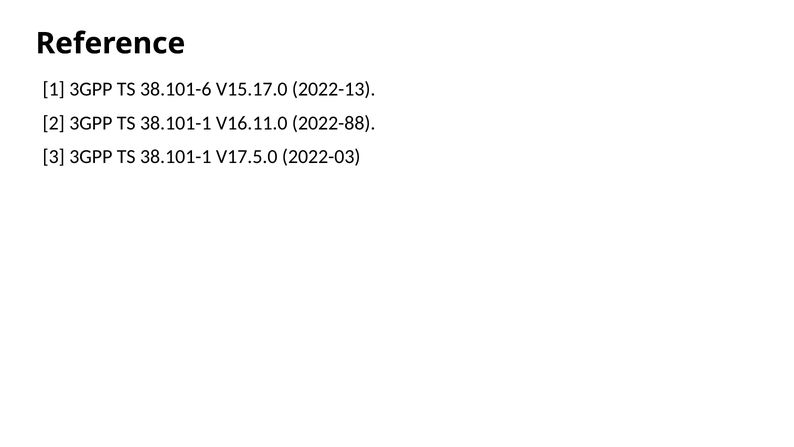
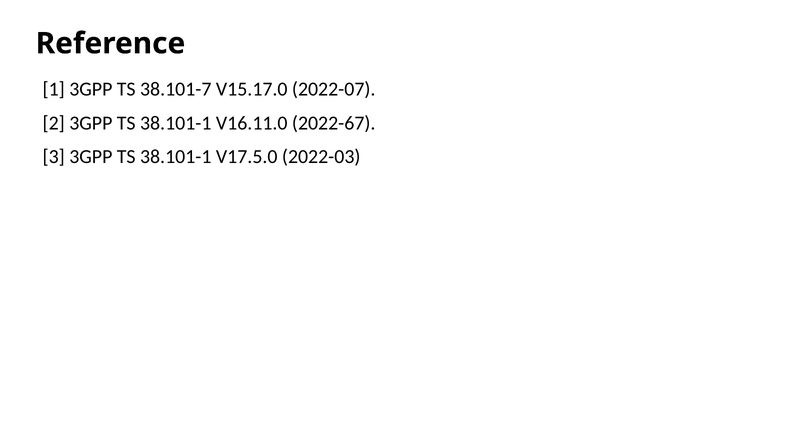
38.101-6: 38.101-6 -> 38.101-7
2022-13: 2022-13 -> 2022-07
2022-88: 2022-88 -> 2022-67
